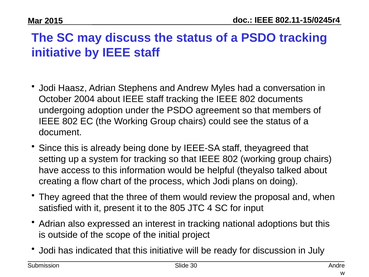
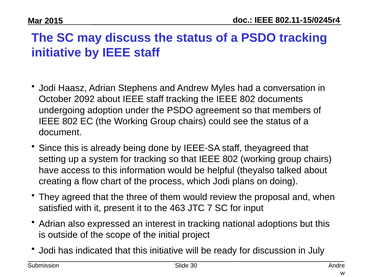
2004: 2004 -> 2092
805: 805 -> 463
4: 4 -> 7
